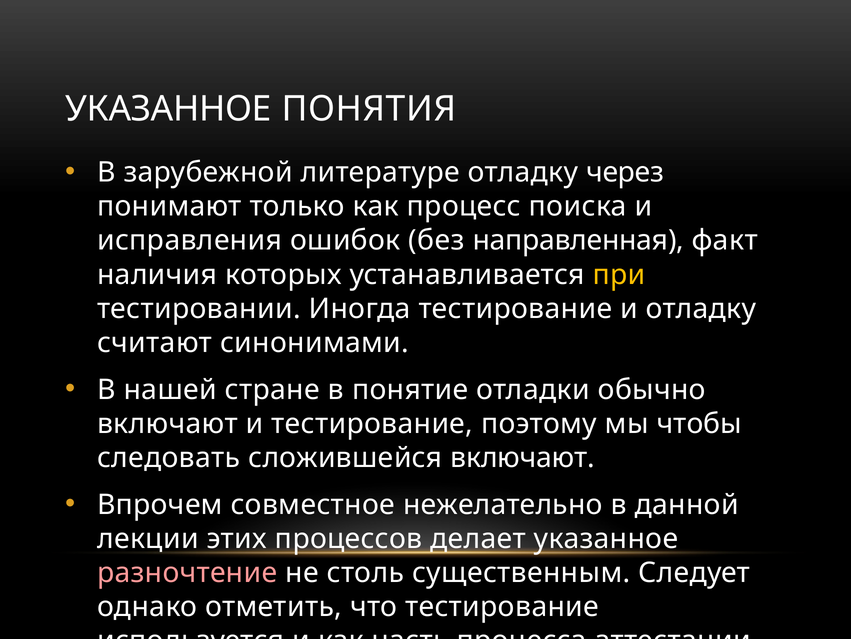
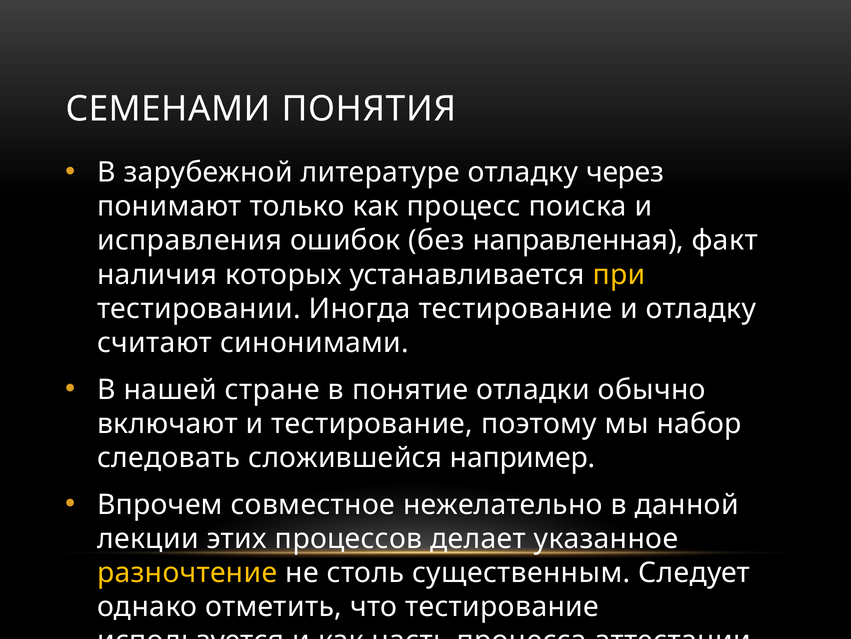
УКАЗАННОЕ at (168, 109): УКАЗАННОЕ -> СЕМЕНАМИ
чтобы: чтобы -> набор
сложившейся включают: включают -> например
разночтение colour: pink -> yellow
